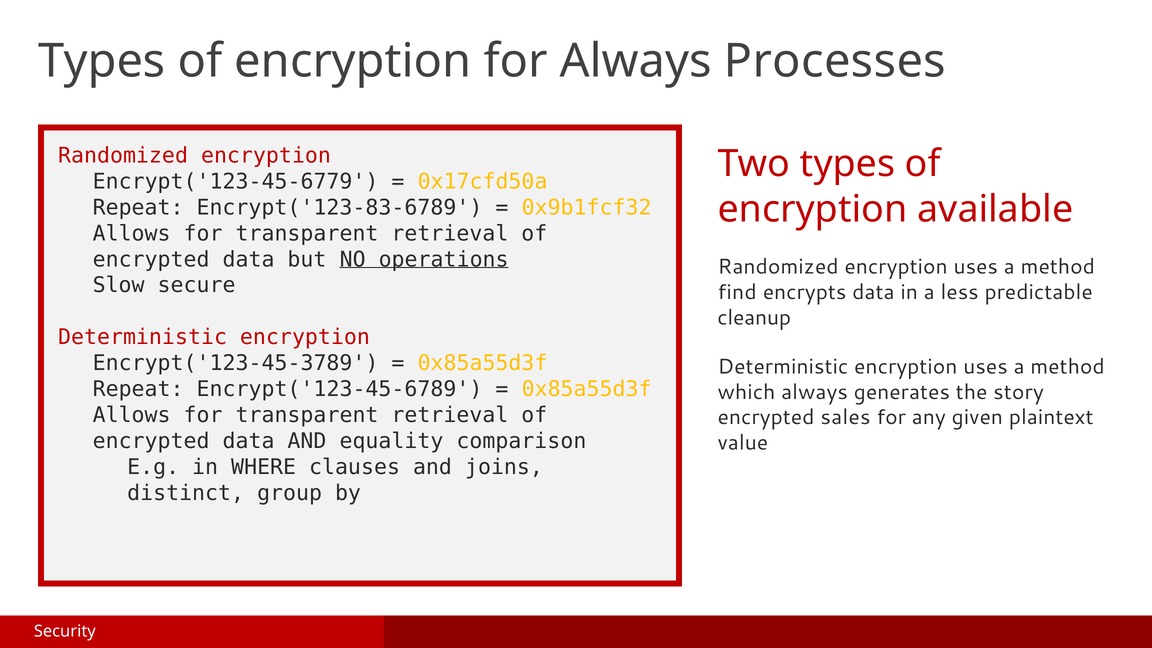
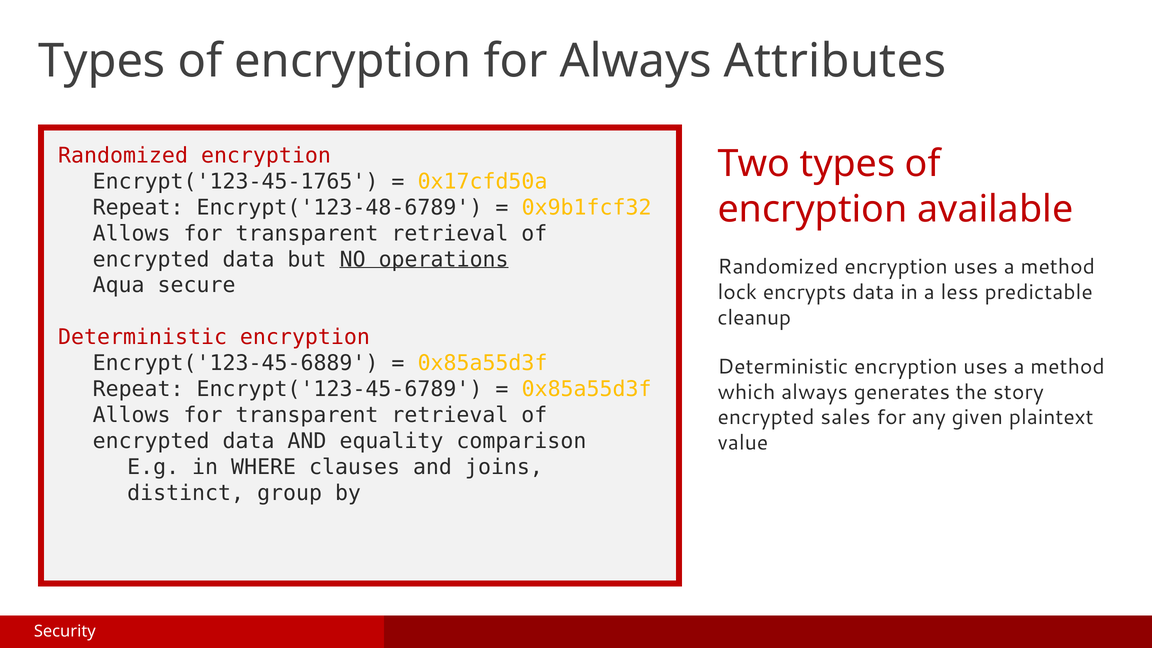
Processes: Processes -> Attributes
Encrypt('123-45-6779: Encrypt('123-45-6779 -> Encrypt('123-45-1765
Encrypt('123-83-6789: Encrypt('123-83-6789 -> Encrypt('123-48-6789
Slow: Slow -> Aqua
find: find -> lock
Encrypt('123-45-3789: Encrypt('123-45-3789 -> Encrypt('123-45-6889
